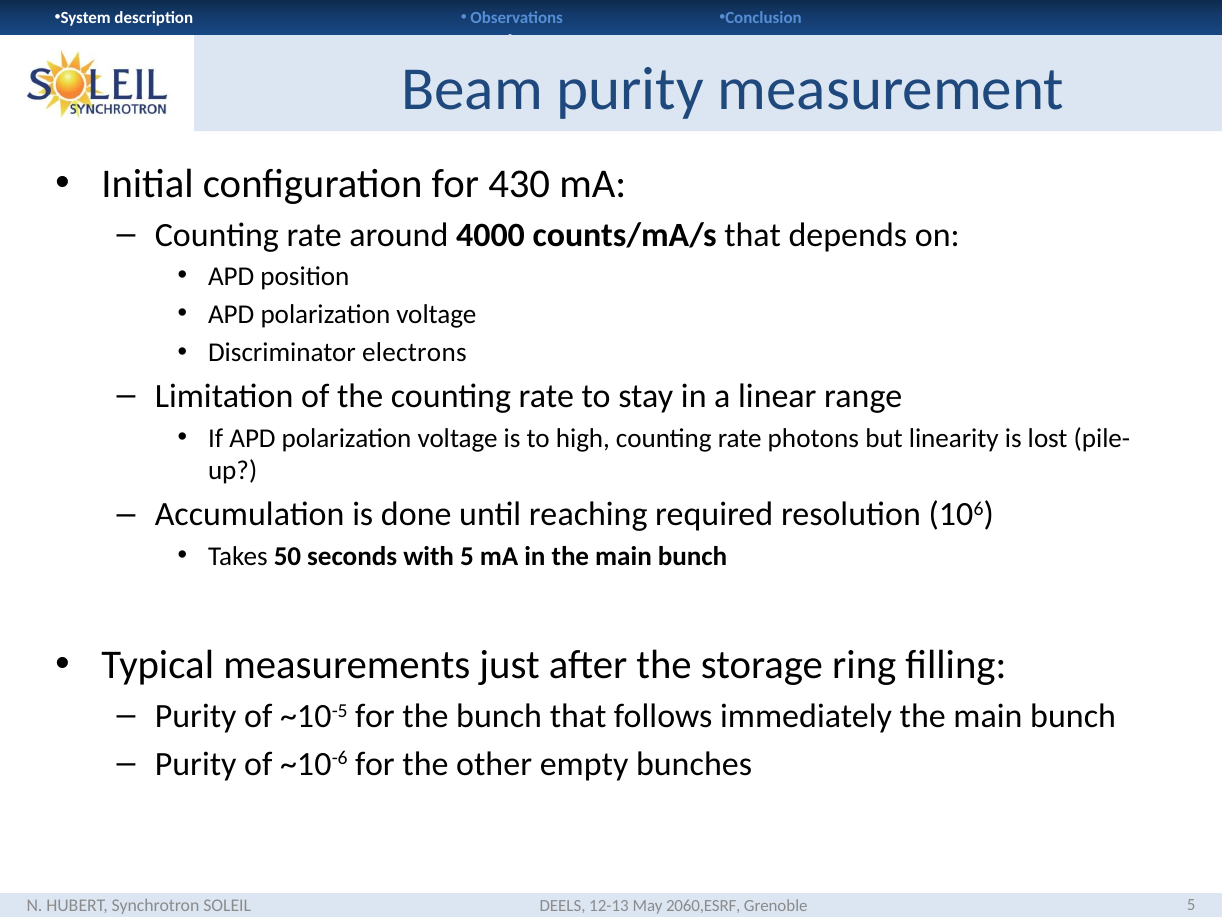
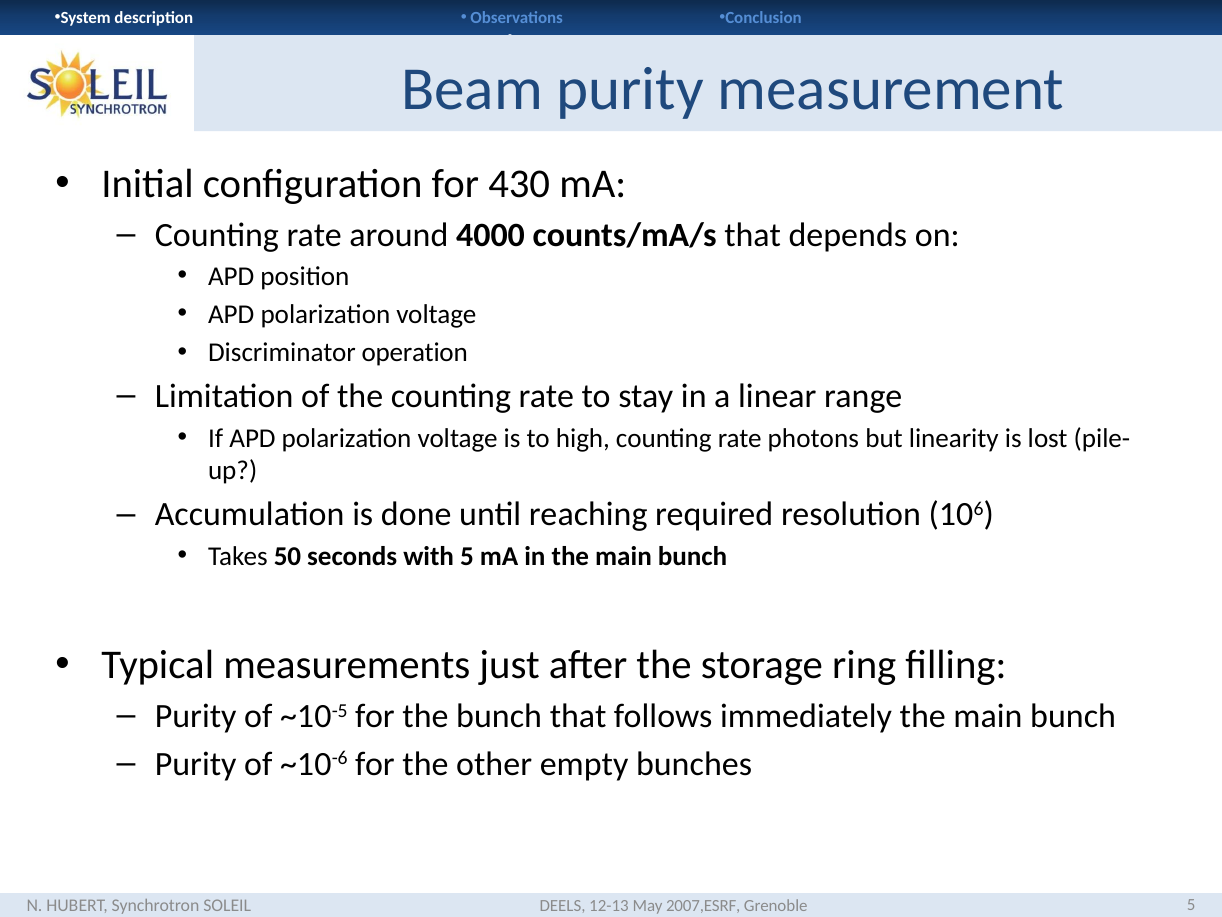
electrons: electrons -> operation
2060,ESRF: 2060,ESRF -> 2007,ESRF
